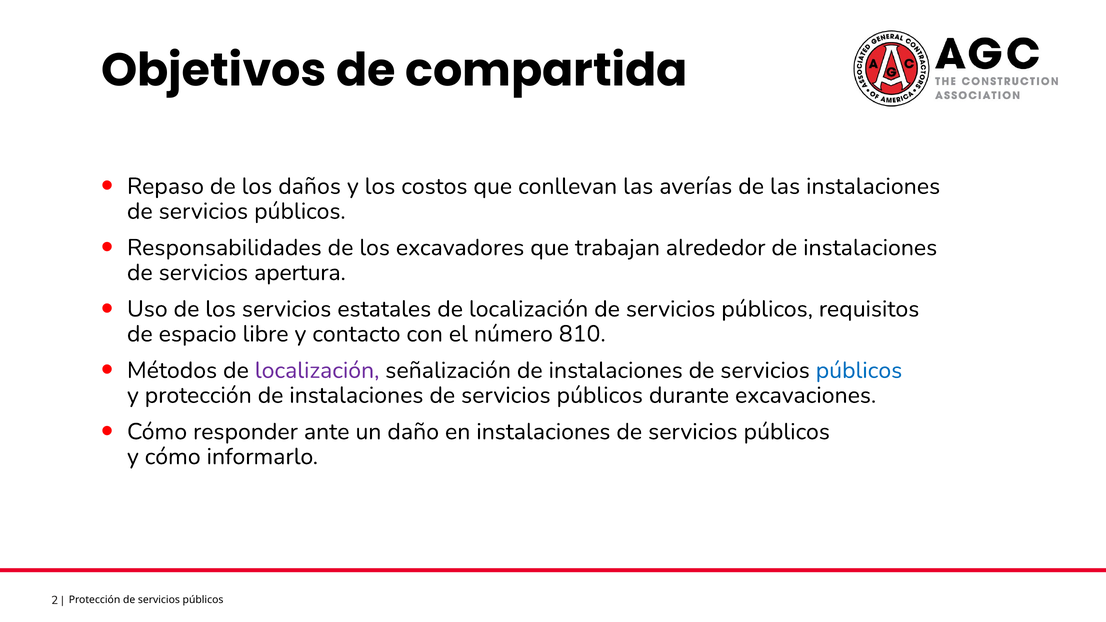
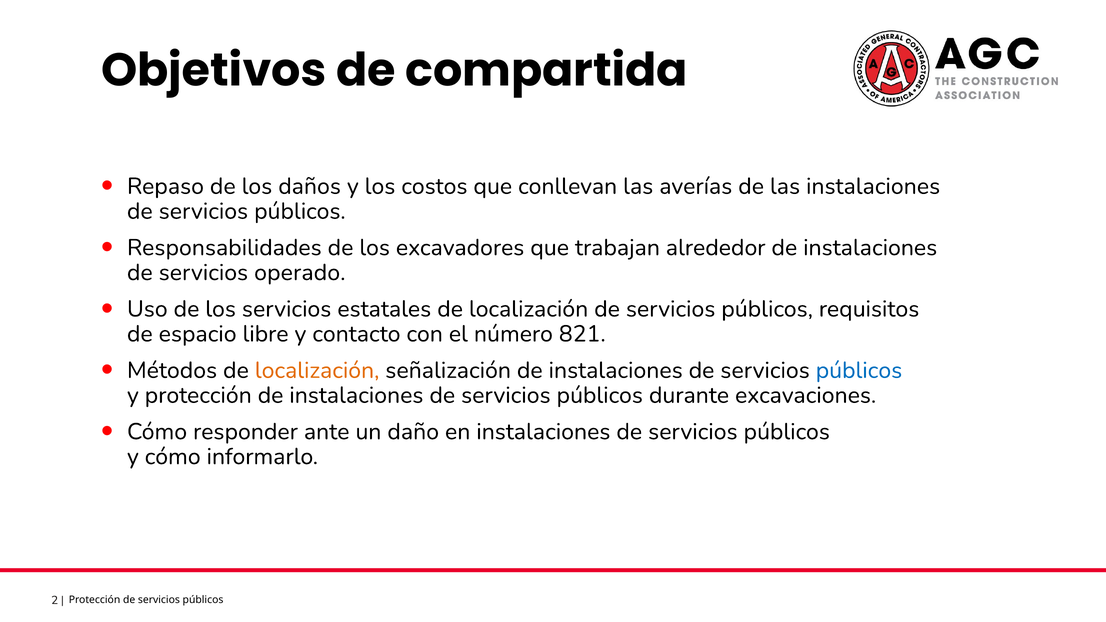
apertura: apertura -> operado
810: 810 -> 821
localización at (317, 370) colour: purple -> orange
